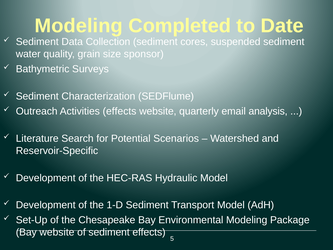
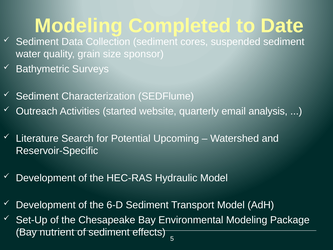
Activities effects: effects -> started
Scenarios: Scenarios -> Upcoming
1-D: 1-D -> 6-D
Bay website: website -> nutrient
